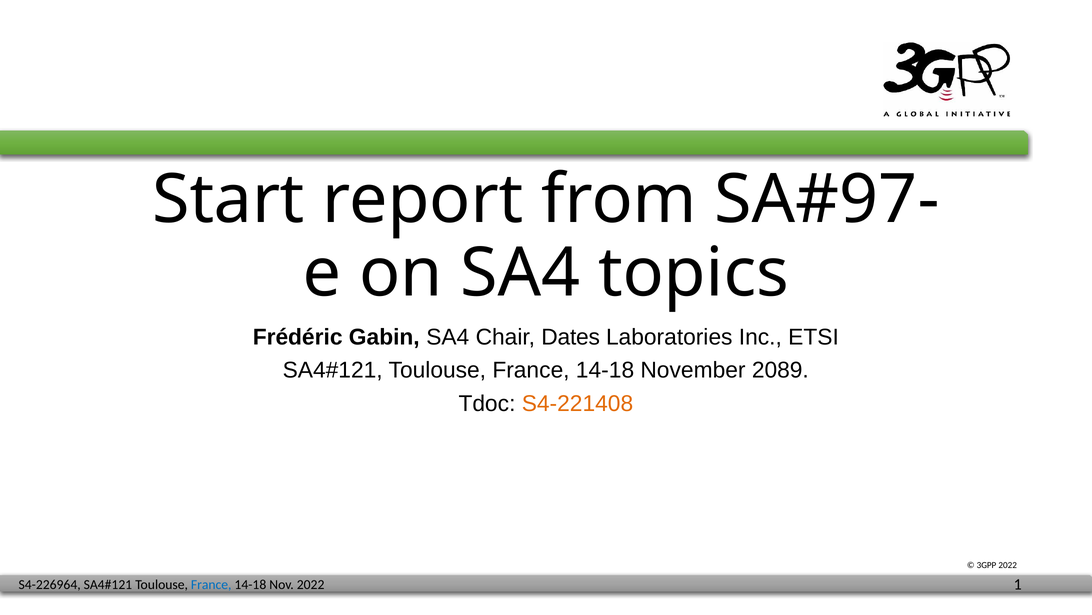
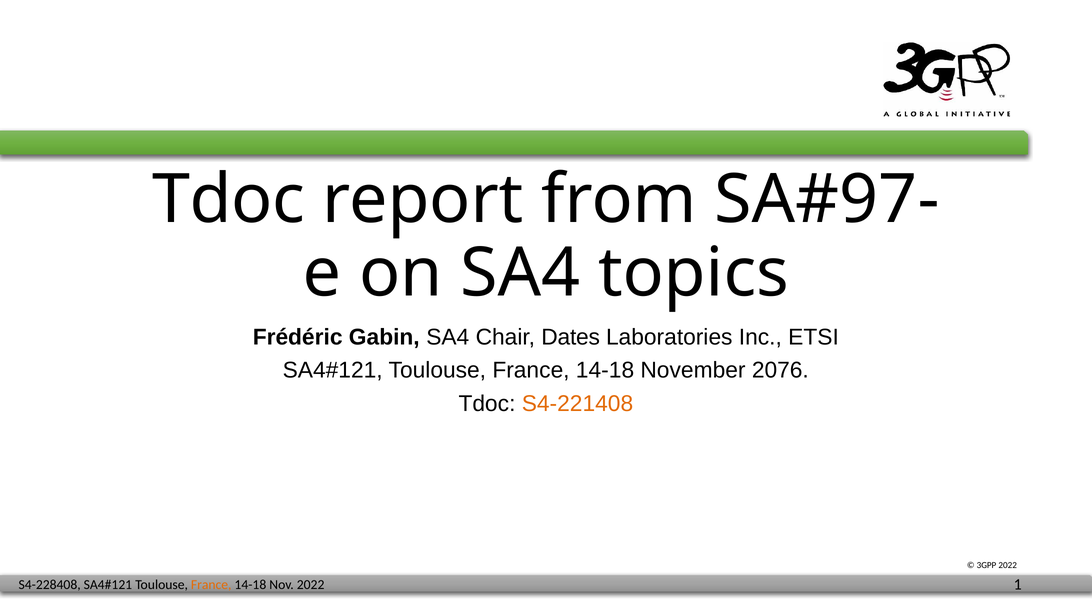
Start at (228, 199): Start -> Tdoc
2089: 2089 -> 2076
S4-226964: S4-226964 -> S4-228408
France at (211, 584) colour: blue -> orange
